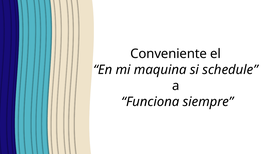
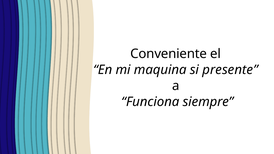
schedule: schedule -> presente
